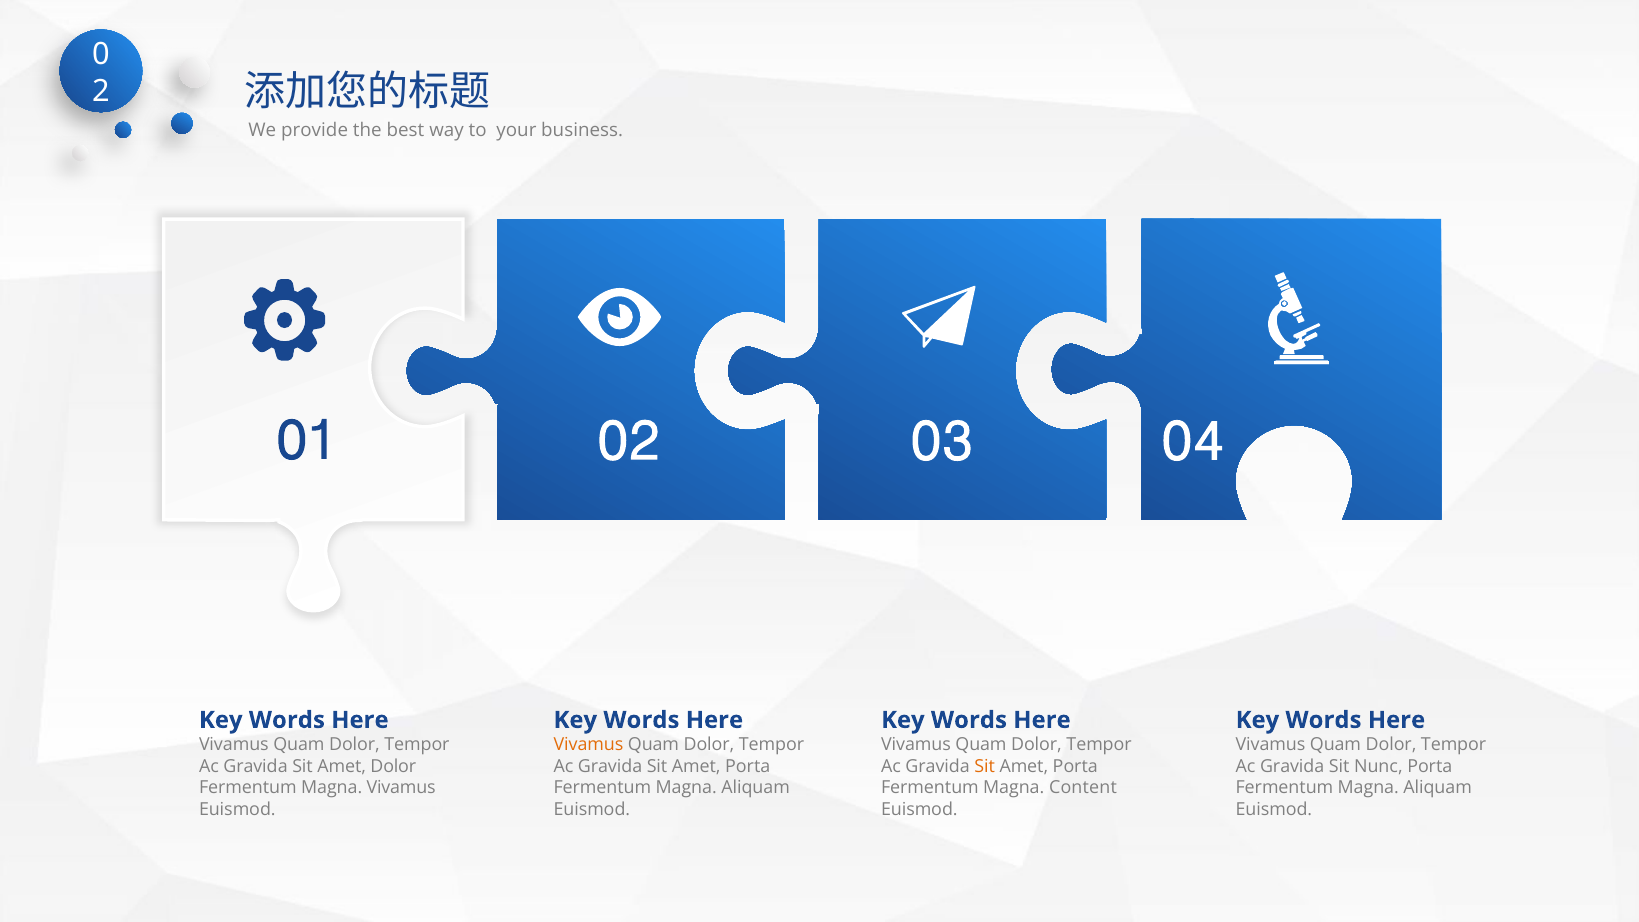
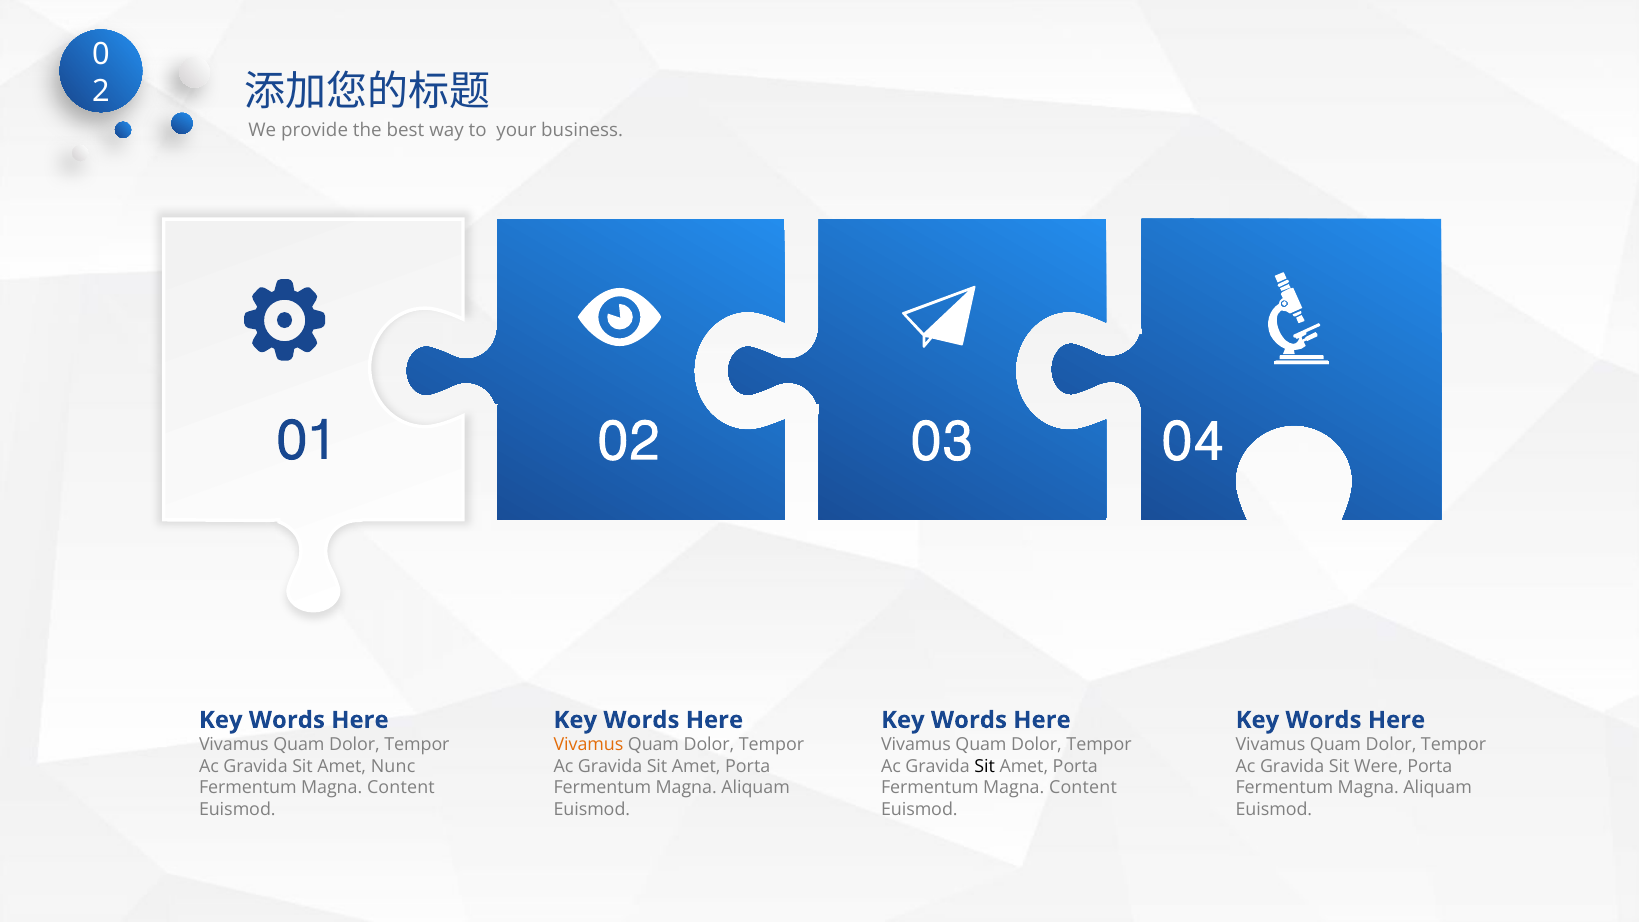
Amet Dolor: Dolor -> Nunc
Sit at (985, 766) colour: orange -> black
Nunc: Nunc -> Were
Vivamus at (401, 788): Vivamus -> Content
